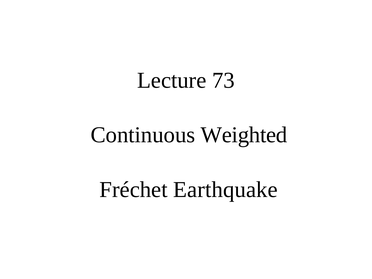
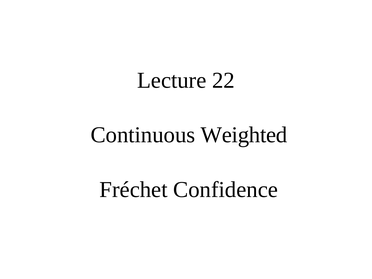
73: 73 -> 22
Earthquake: Earthquake -> Confidence
